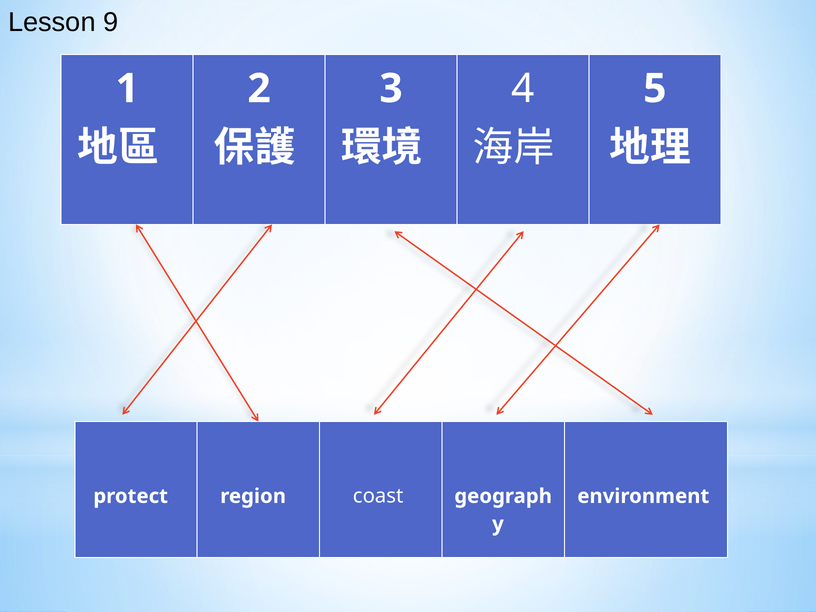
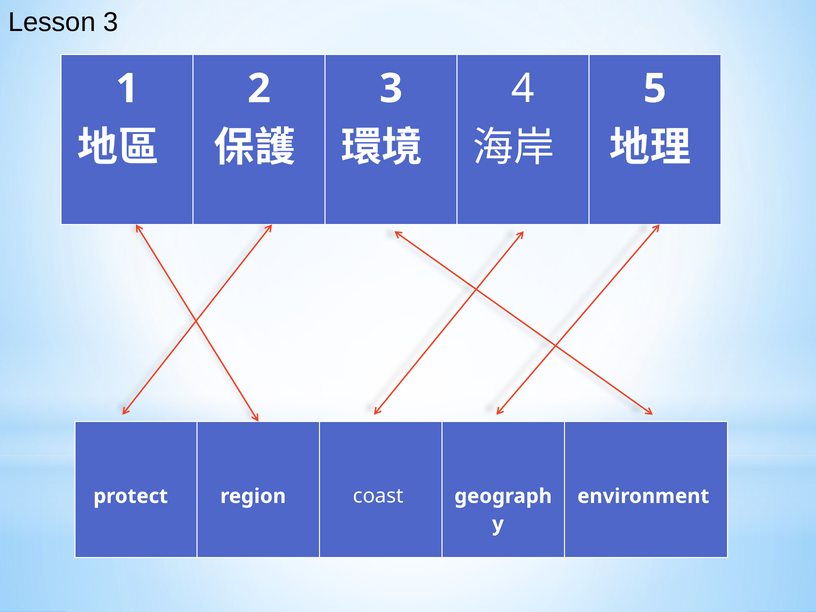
Lesson 9: 9 -> 3
